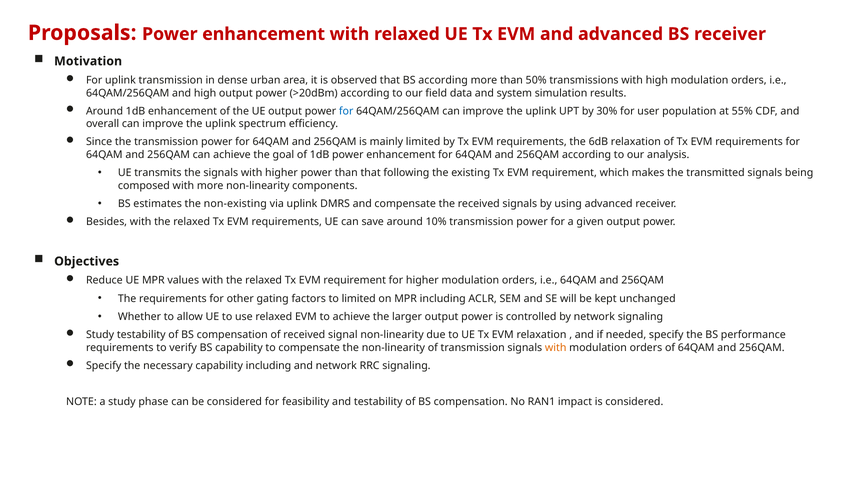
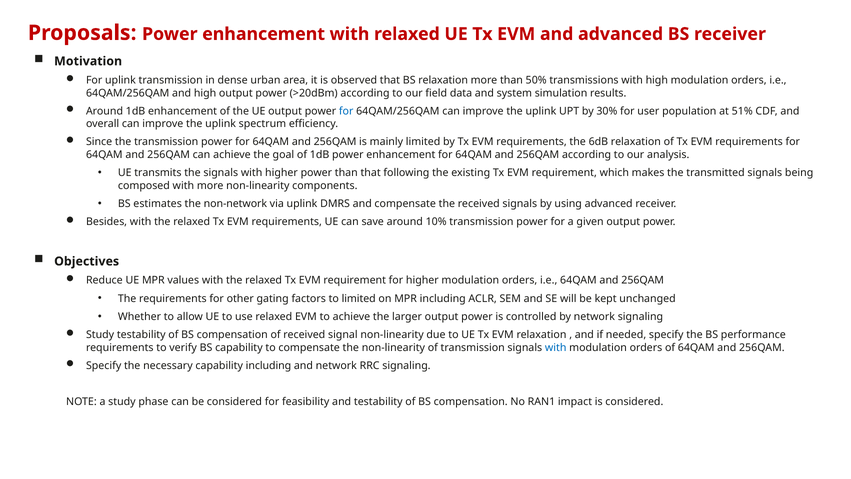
BS according: according -> relaxation
55%: 55% -> 51%
non-existing: non-existing -> non-network
with at (556, 347) colour: orange -> blue
